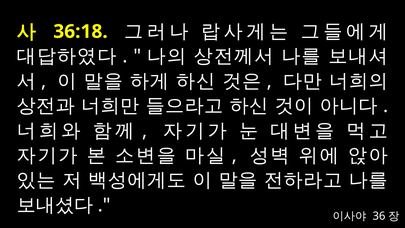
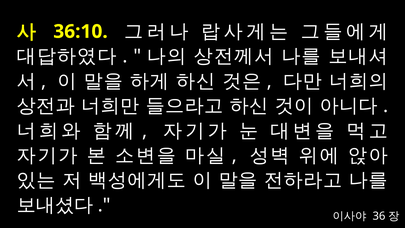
36:18: 36:18 -> 36:10
